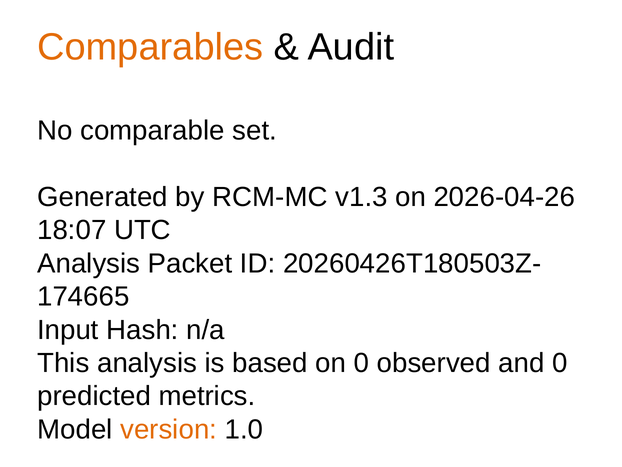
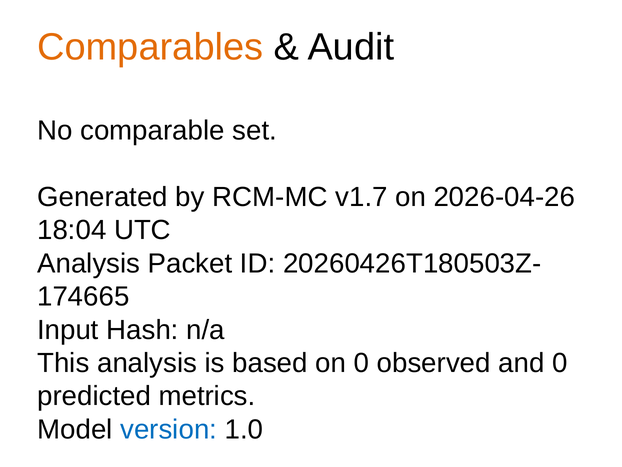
v1.3: v1.3 -> v1.7
18:07: 18:07 -> 18:04
version colour: orange -> blue
